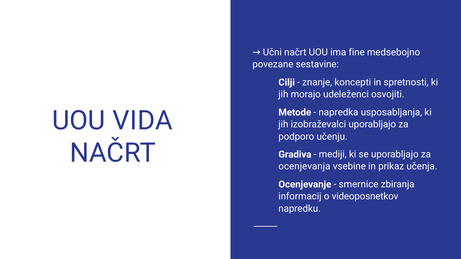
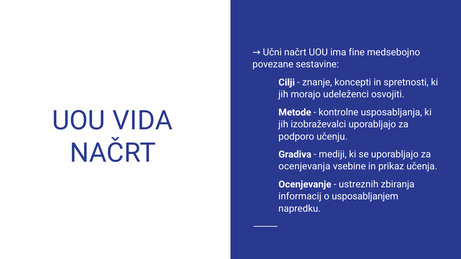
napredka: napredka -> kontrolne
smernice: smernice -> ustreznih
videoposnetkov: videoposnetkov -> usposabljanjem
